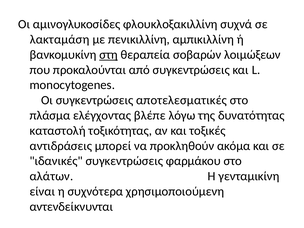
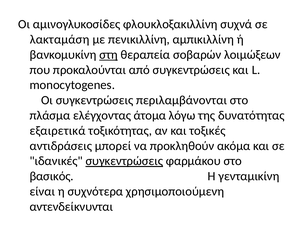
αποτελεσματικές: αποτελεσματικές -> περιλαμβάνονται
βλέπε: βλέπε -> άτομα
καταστολή: καταστολή -> εξαιρετικά
συγκεντρώσεις at (124, 161) underline: none -> present
αλάτων: αλάτων -> βασικός
